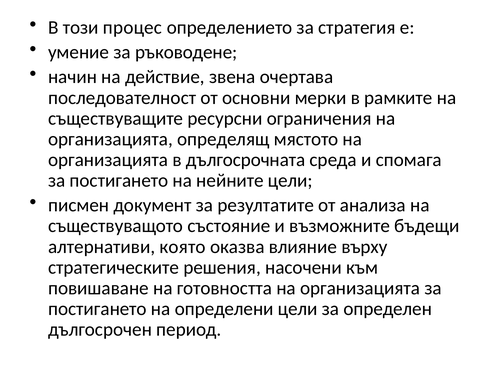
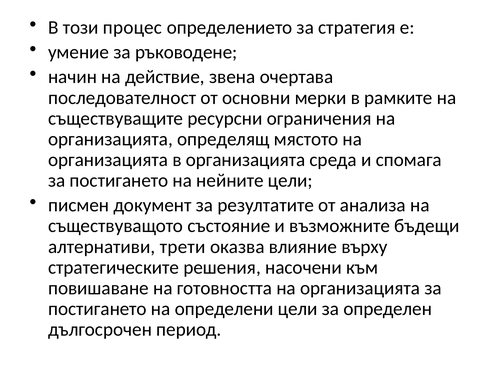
в дългосрочната: дългосрочната -> организацията
която: която -> трети
